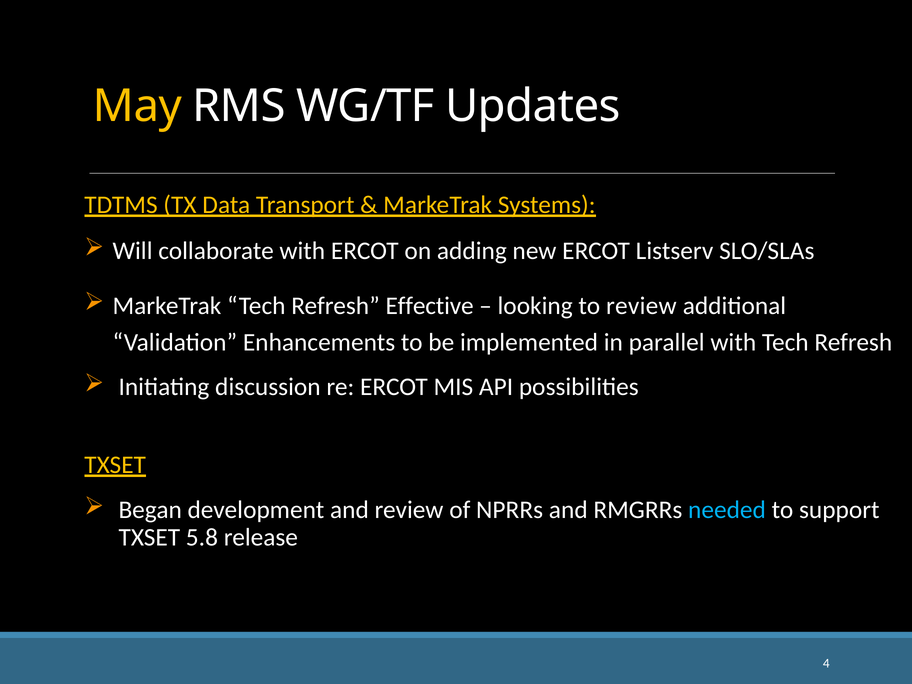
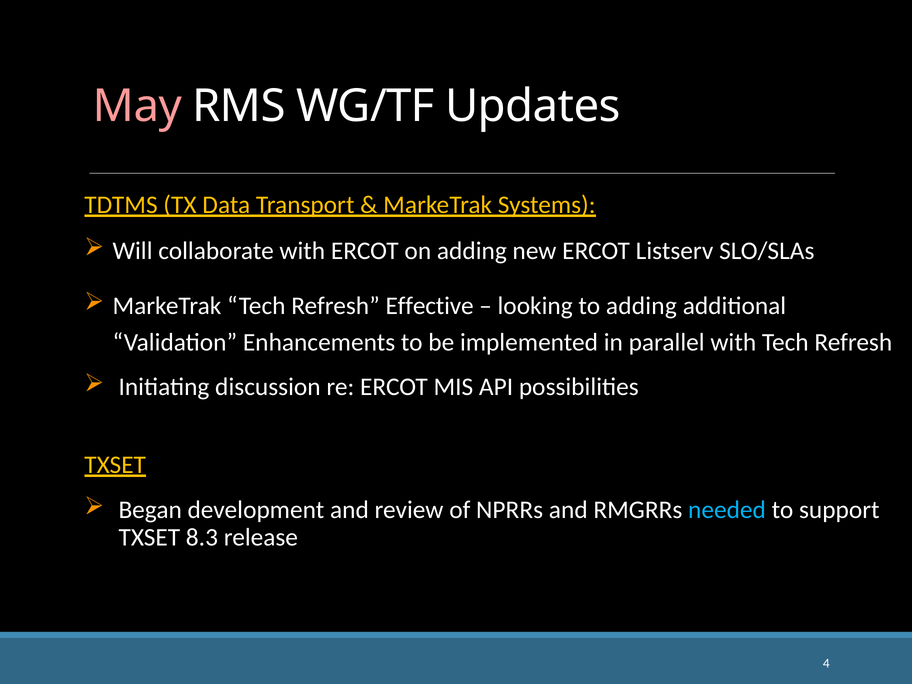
May colour: yellow -> pink
to review: review -> adding
5.8: 5.8 -> 8.3
